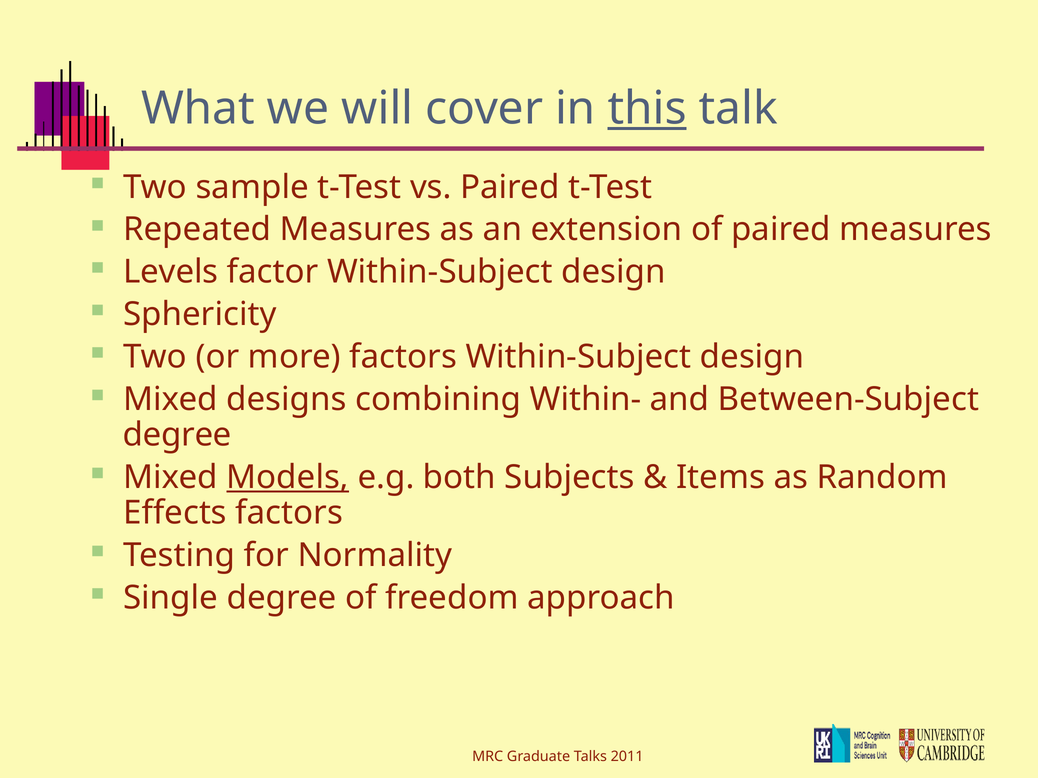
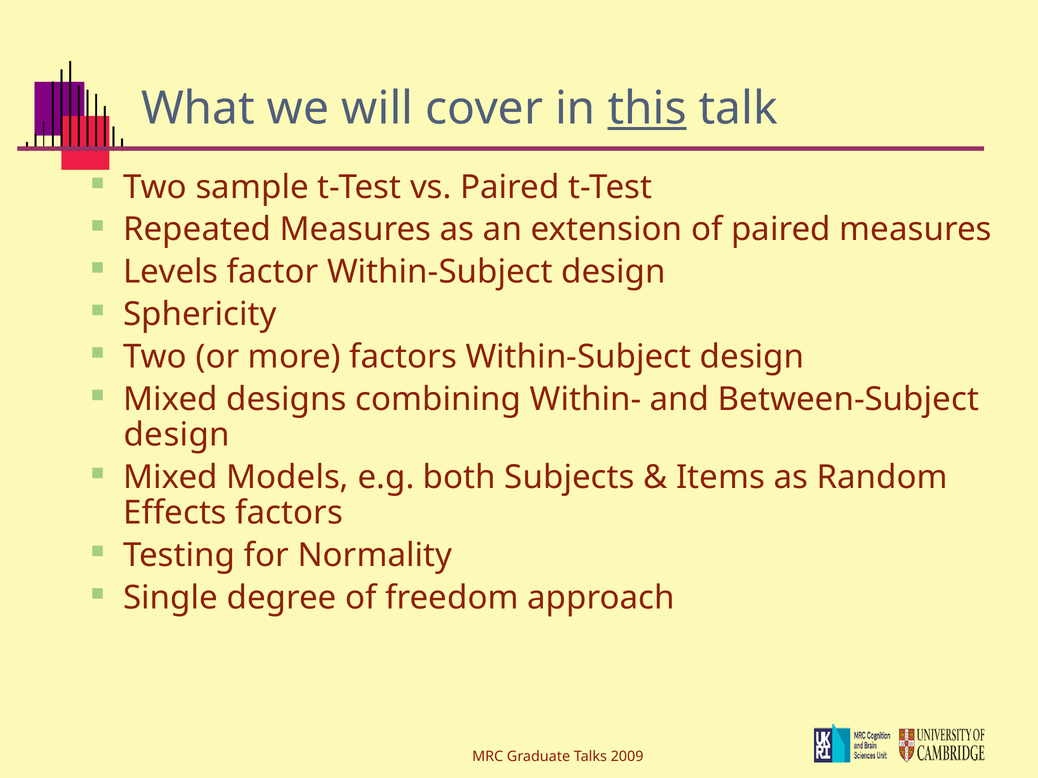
degree at (177, 435): degree -> design
Models underline: present -> none
2011: 2011 -> 2009
